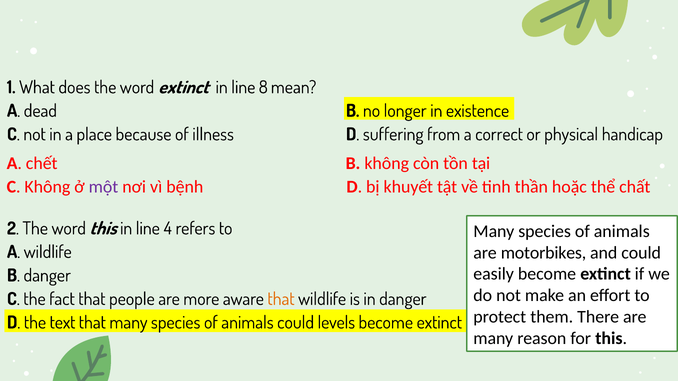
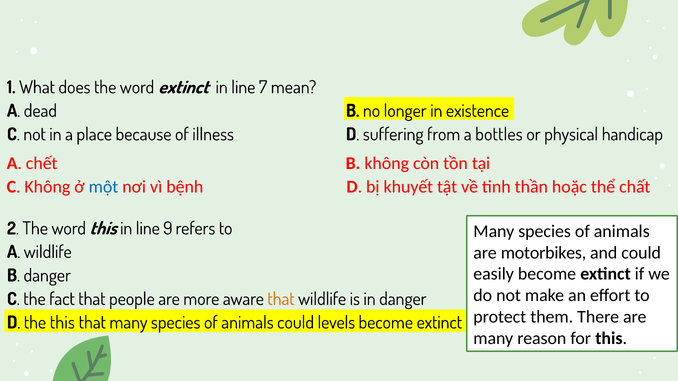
8: 8 -> 7
correct: correct -> bottles
một colour: purple -> blue
4: 4 -> 9
the text: text -> this
